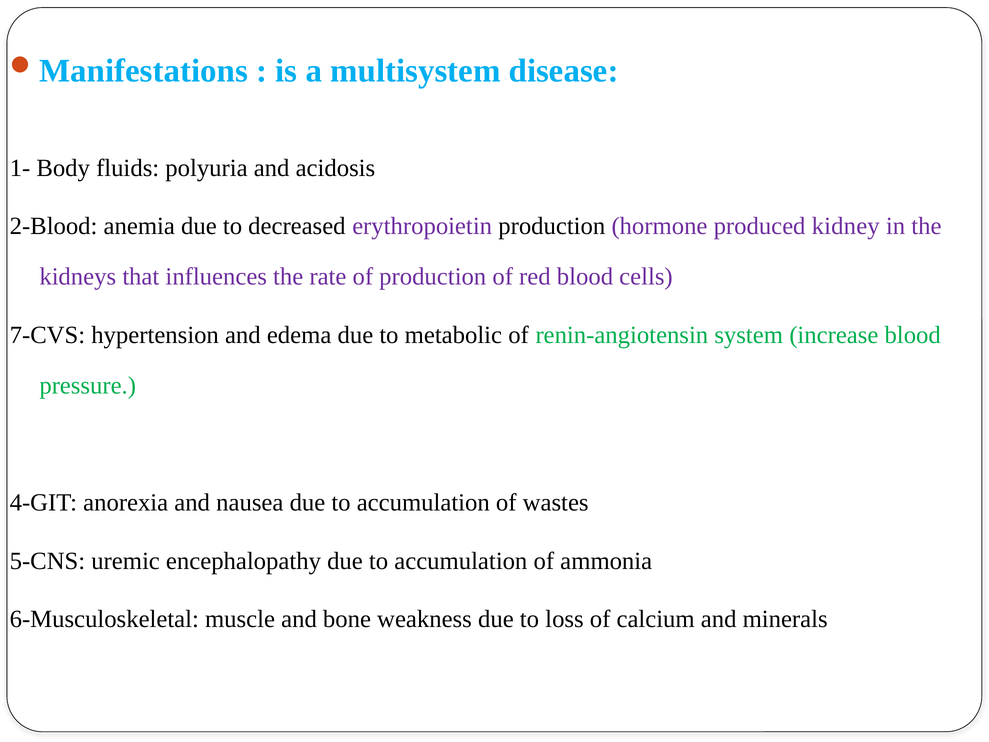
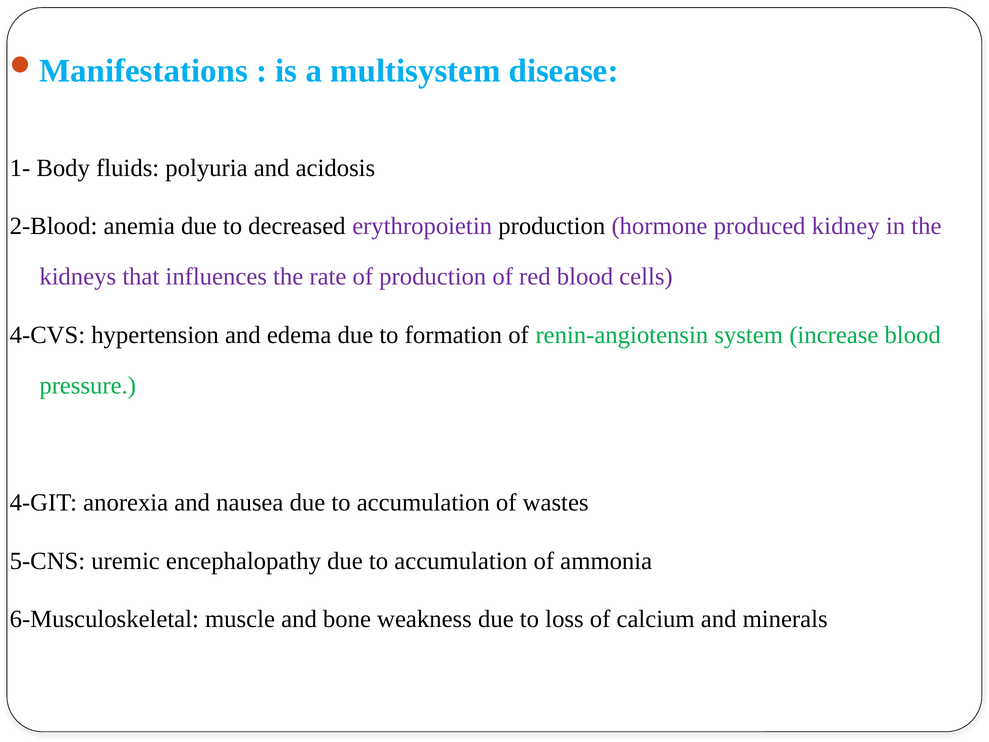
7-CVS: 7-CVS -> 4-CVS
metabolic: metabolic -> formation
